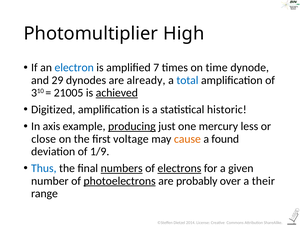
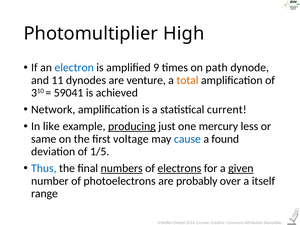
7: 7 -> 9
time: time -> path
29: 29 -> 11
already: already -> venture
total colour: blue -> orange
21005: 21005 -> 59041
achieved underline: present -> none
Digitized: Digitized -> Network
historic: historic -> current
axis: axis -> like
close: close -> same
cause colour: orange -> blue
1/9: 1/9 -> 1/5
given underline: none -> present
photoelectrons underline: present -> none
their: their -> itself
